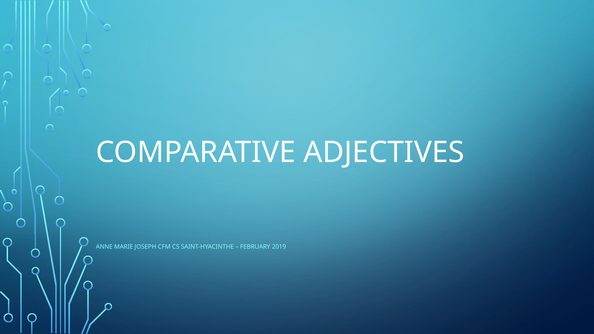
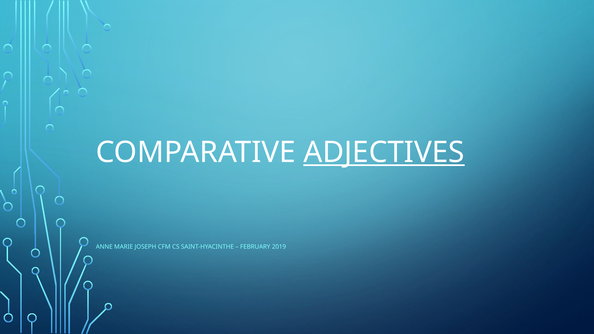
ADJECTIVES underline: none -> present
